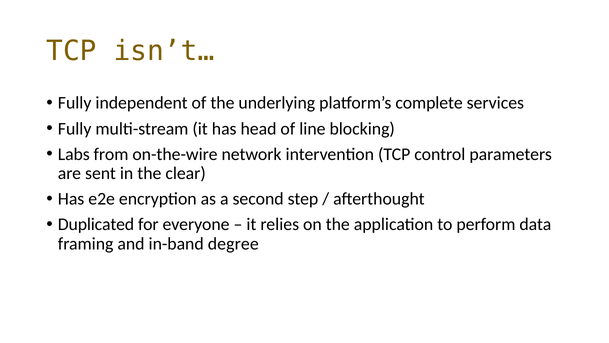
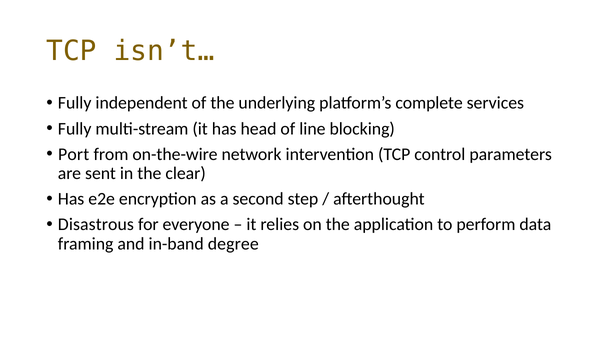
Labs: Labs -> Port
Duplicated: Duplicated -> Disastrous
